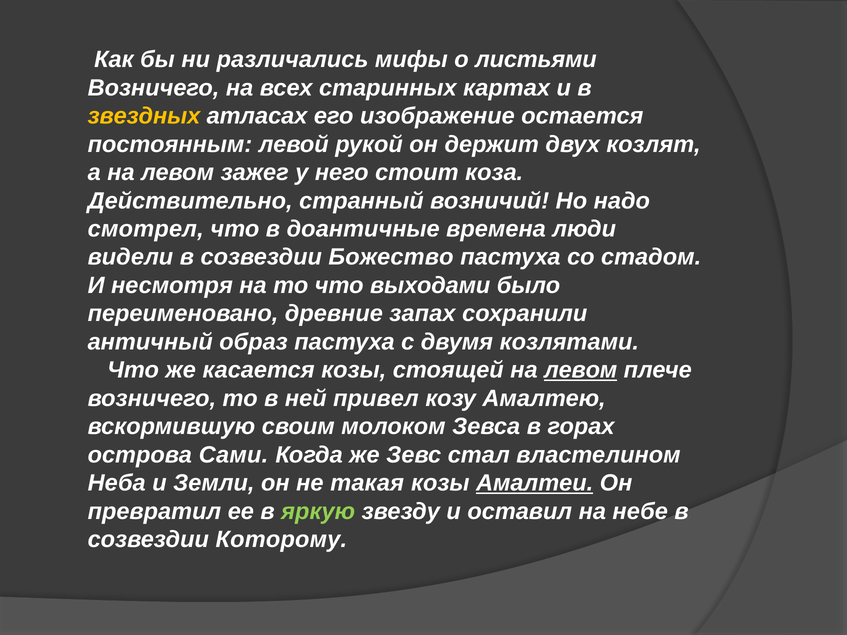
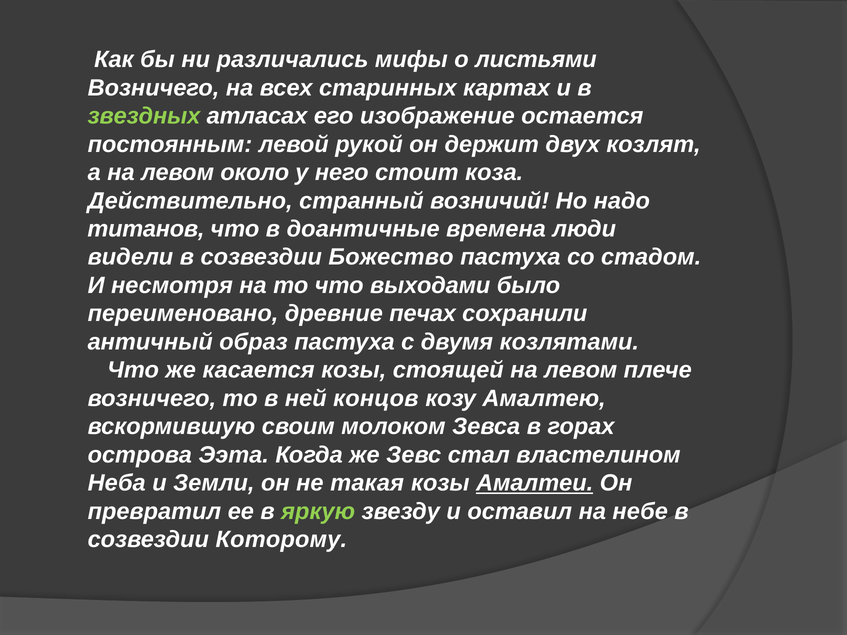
звездных colour: yellow -> light green
зажег: зажег -> около
смотрел: смотрел -> титанов
запах: запах -> печах
левом at (581, 370) underline: present -> none
привел: привел -> концов
Сами: Сами -> Ээта
